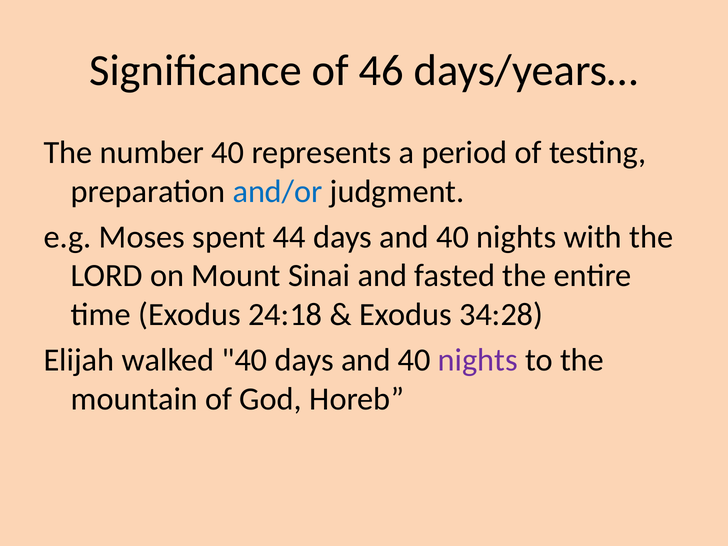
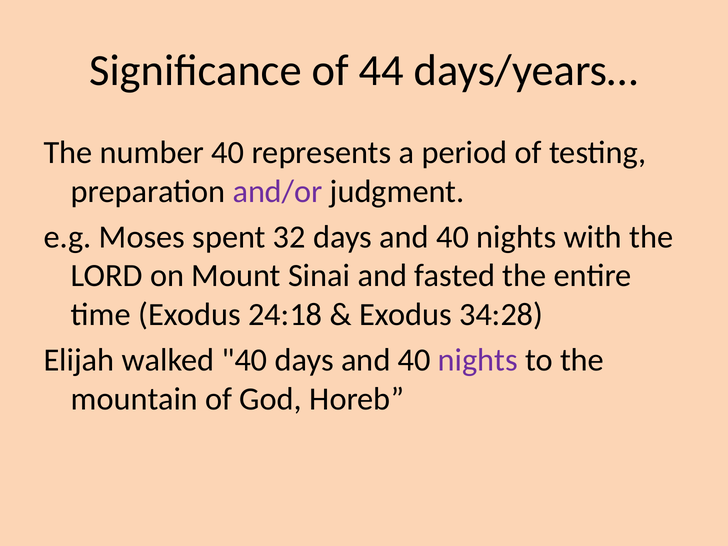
46: 46 -> 44
and/or colour: blue -> purple
44: 44 -> 32
